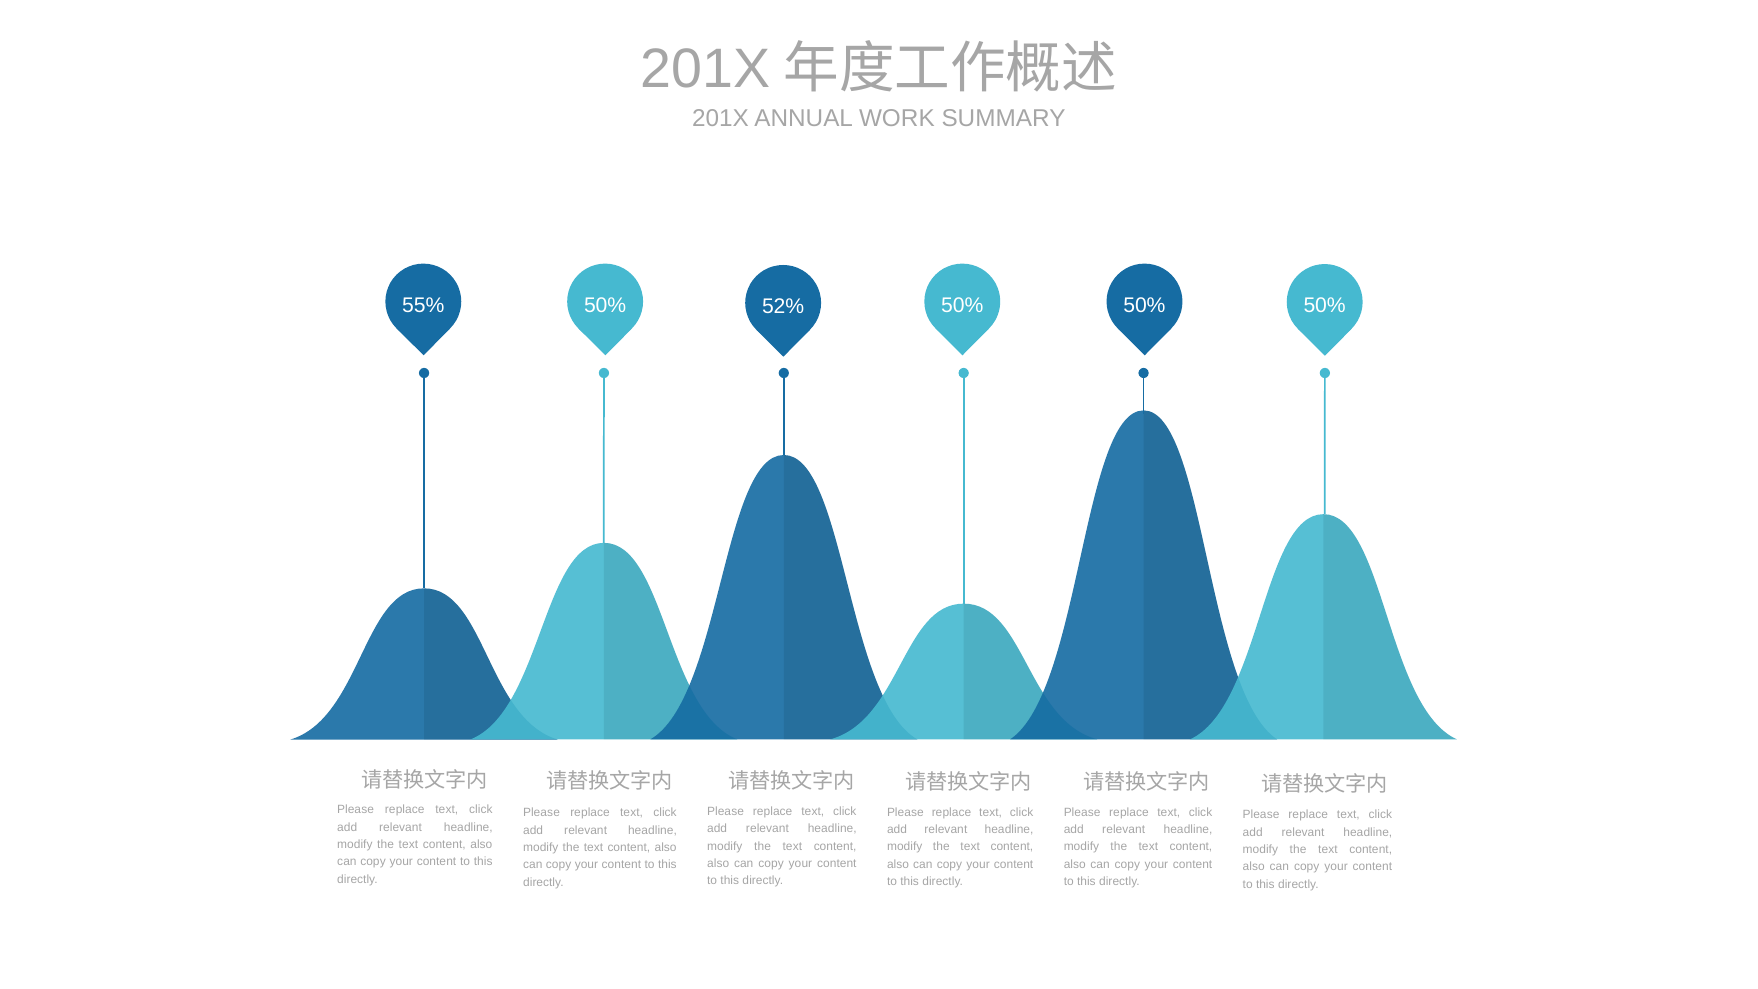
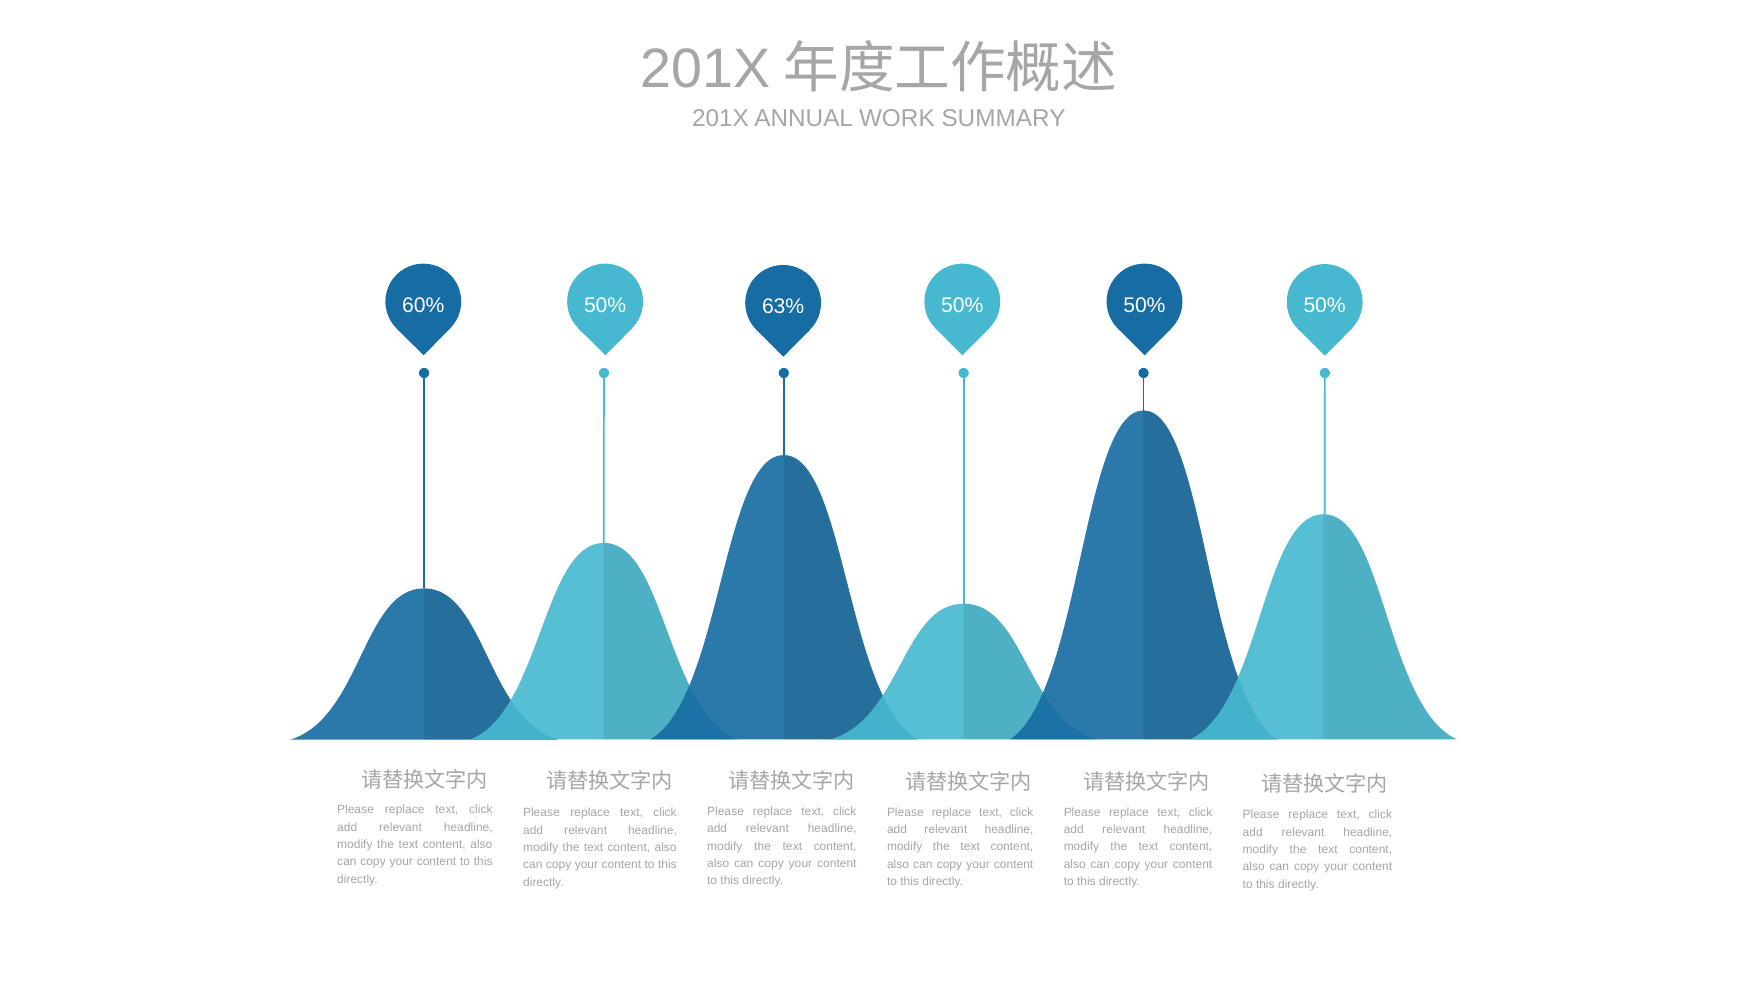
55%: 55% -> 60%
52%: 52% -> 63%
